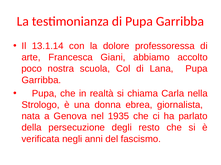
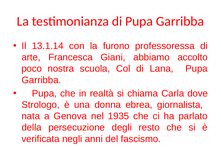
dolore: dolore -> furono
nella: nella -> dove
